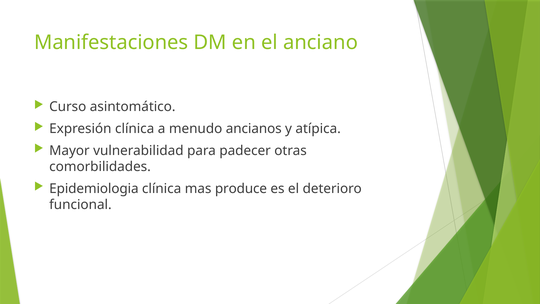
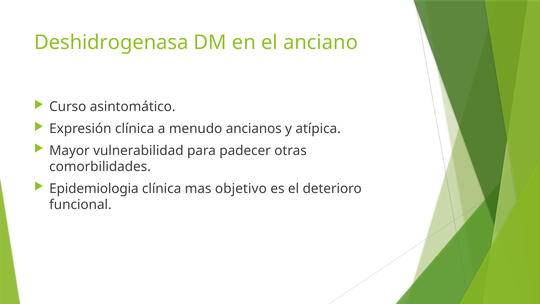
Manifestaciones: Manifestaciones -> Deshidrogenasa
produce: produce -> objetivo
